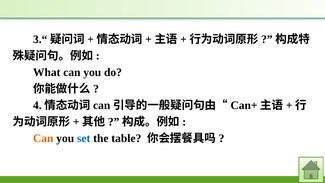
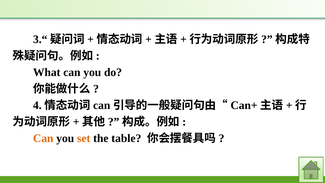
set colour: blue -> orange
